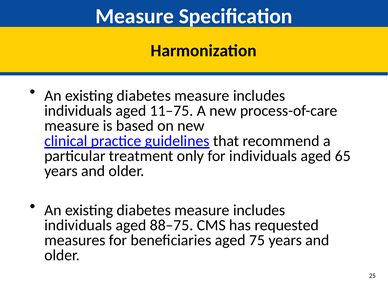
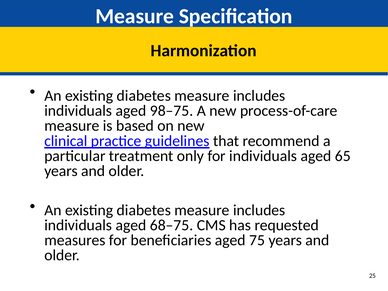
11–75: 11–75 -> 98–75
88–75: 88–75 -> 68–75
